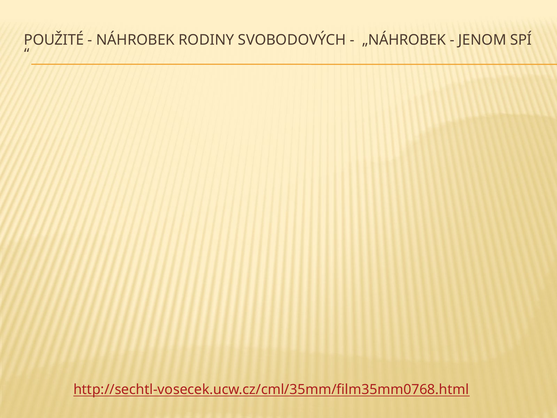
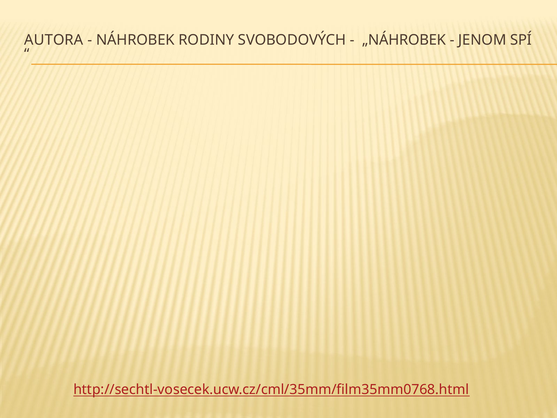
POUŽITÉ: POUŽITÉ -> AUTORA
